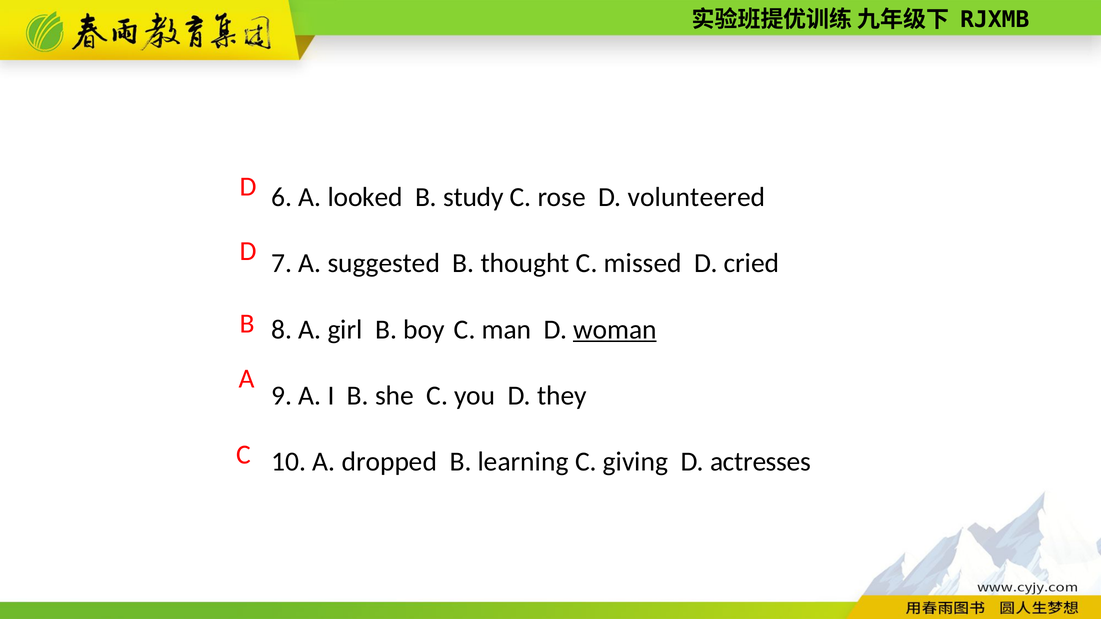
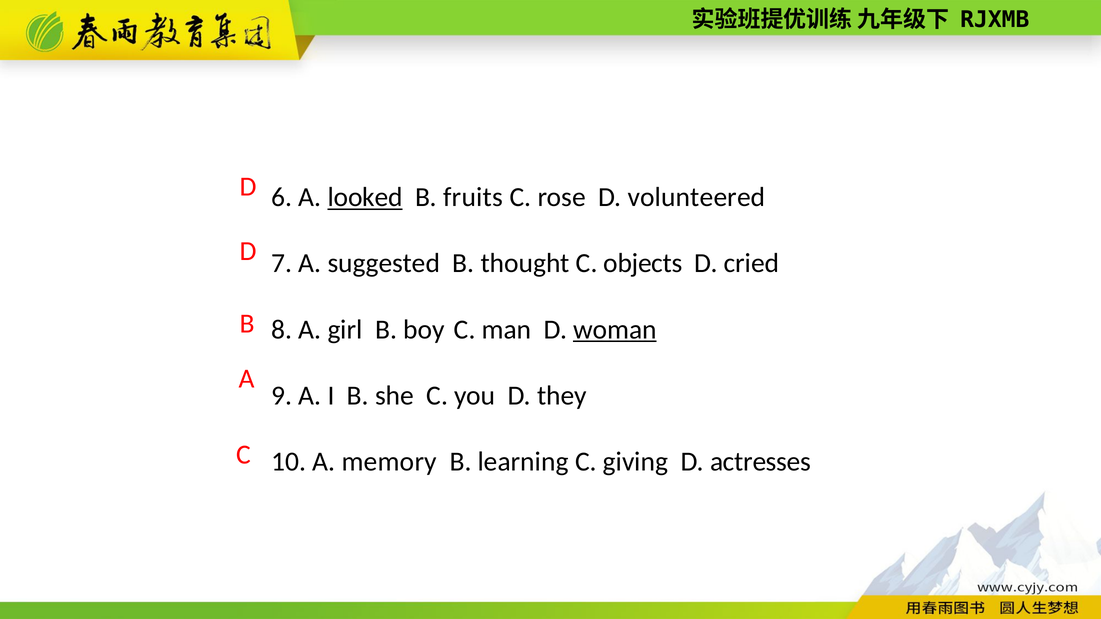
looked underline: none -> present
study: study -> fruits
missed: missed -> objects
dropped: dropped -> memory
